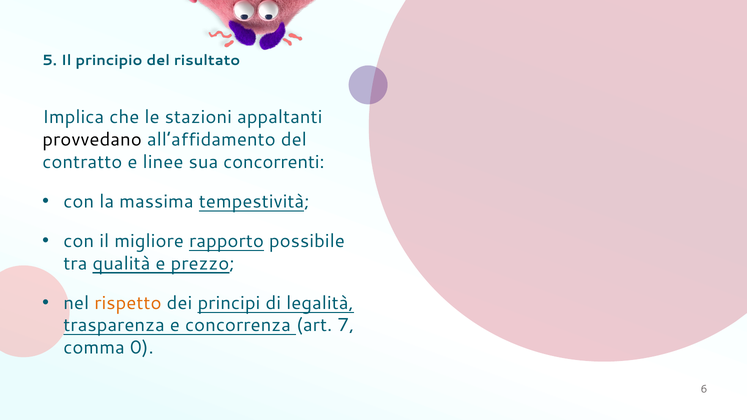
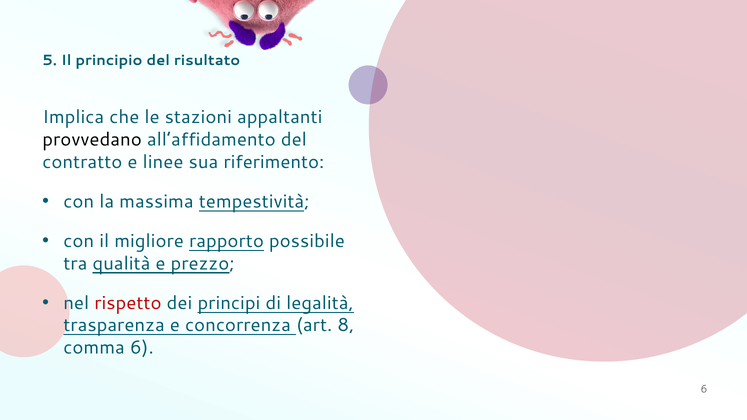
concorrenti: concorrenti -> riferimento
rispetto colour: orange -> red
7: 7 -> 8
comma 0: 0 -> 6
